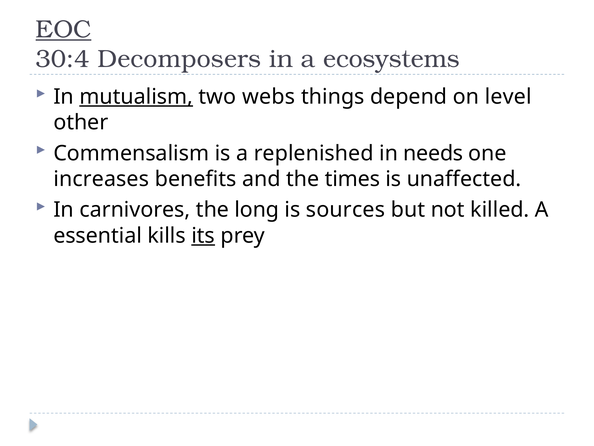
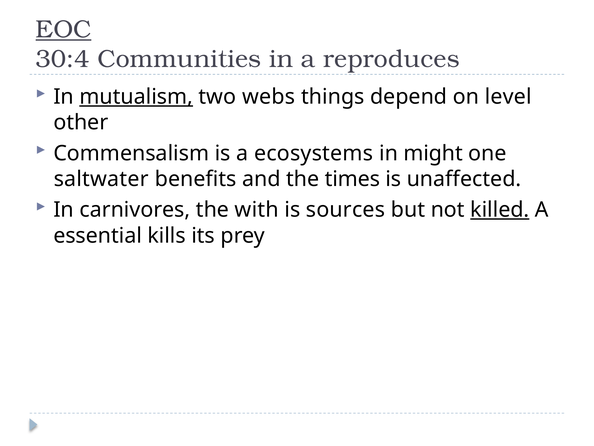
Decomposers: Decomposers -> Communities
ecosystems: ecosystems -> reproduces
replenished: replenished -> ecosystems
needs: needs -> might
increases: increases -> saltwater
long: long -> with
killed underline: none -> present
its underline: present -> none
